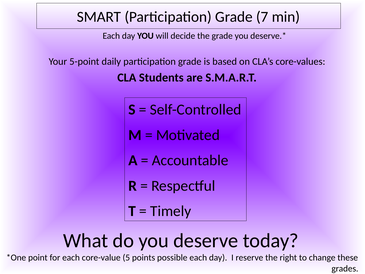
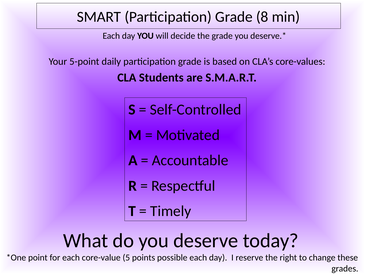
7: 7 -> 8
